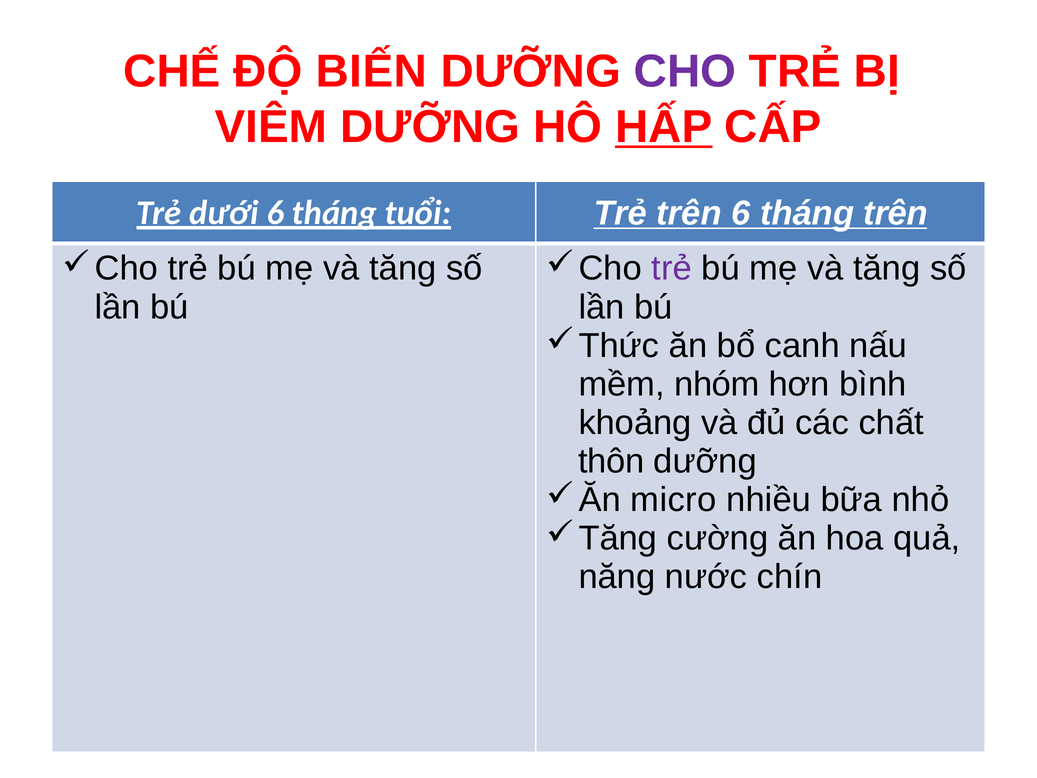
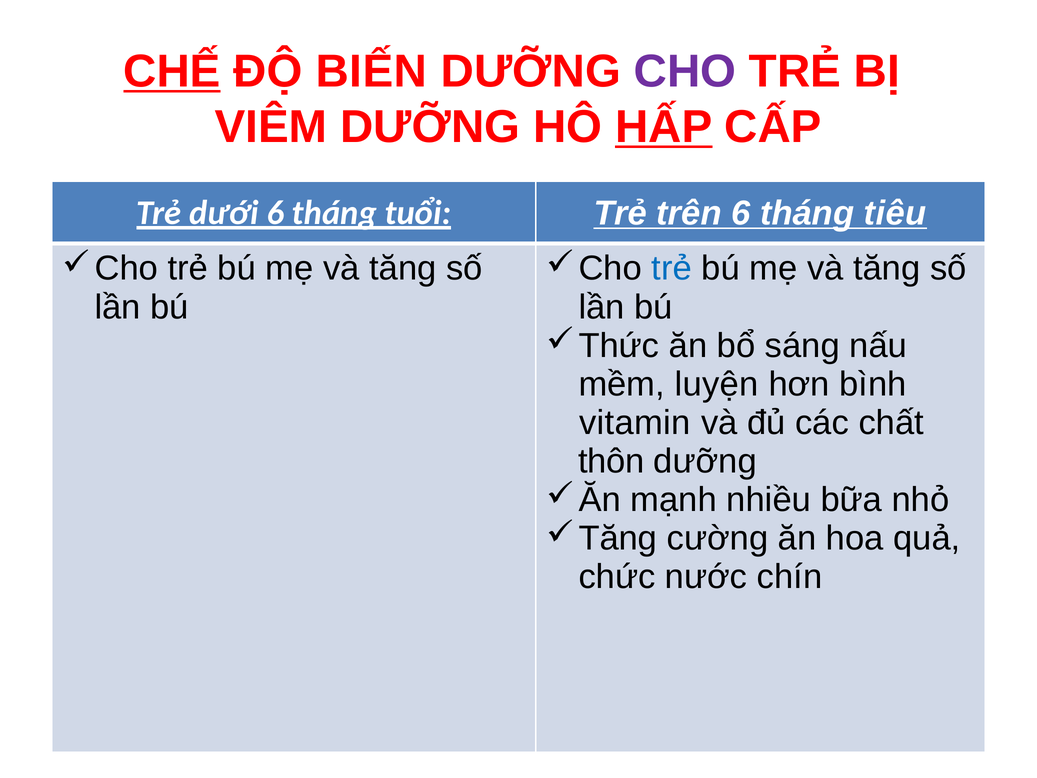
CHẾ underline: none -> present
tháng trên: trên -> tiêu
trẻ at (672, 268) colour: purple -> blue
canh: canh -> sáng
nhóm: nhóm -> luyện
khoảng: khoảng -> vitamin
micro: micro -> mạnh
năng: năng -> chức
